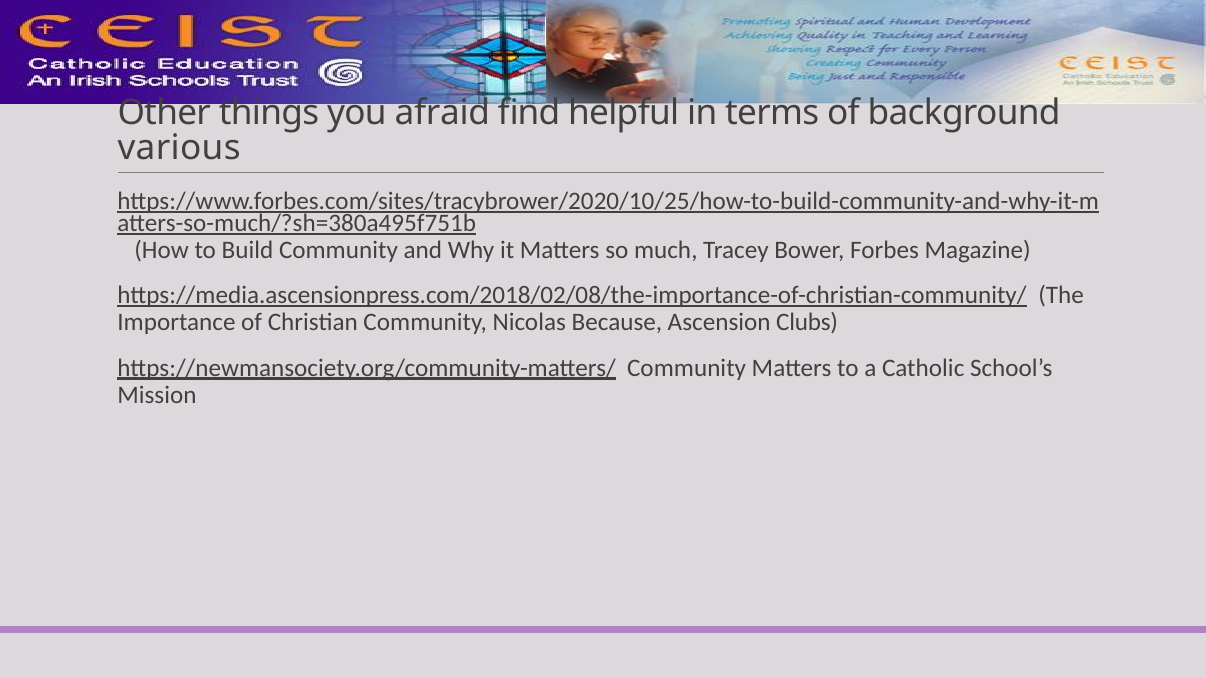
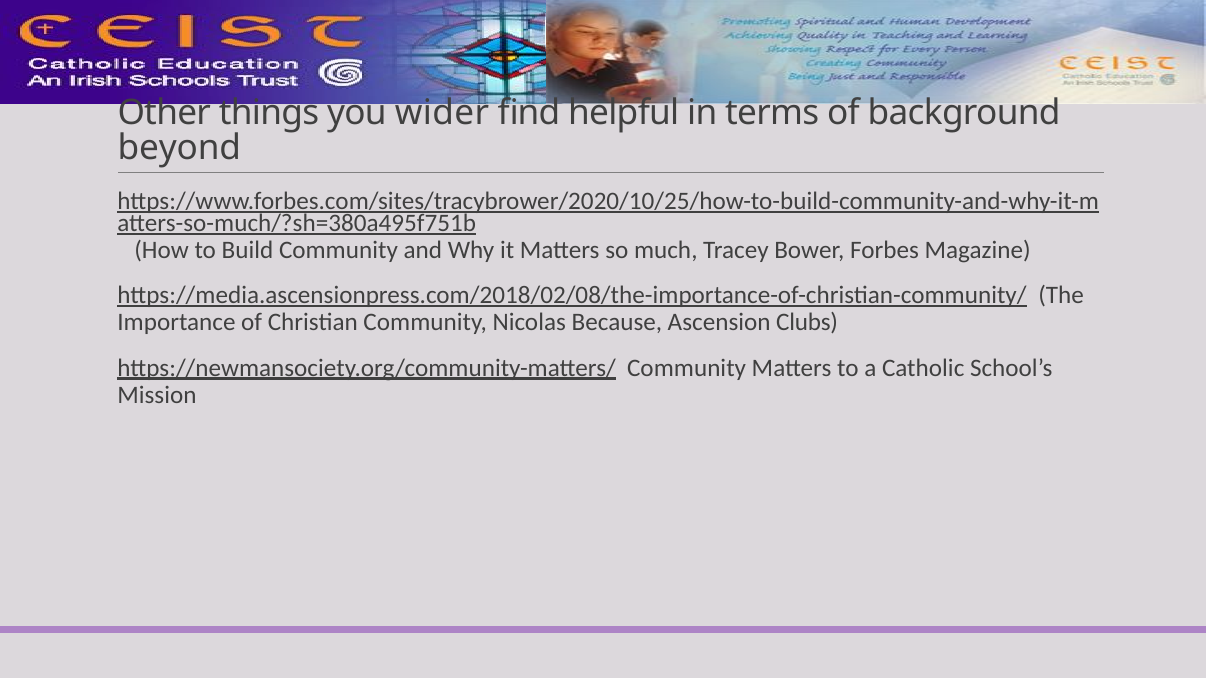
afraid: afraid -> wider
various: various -> beyond
